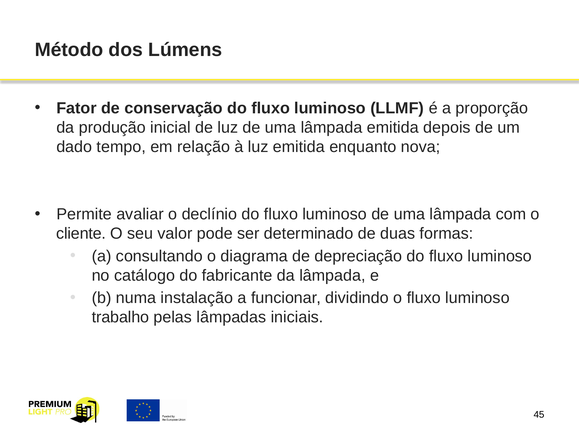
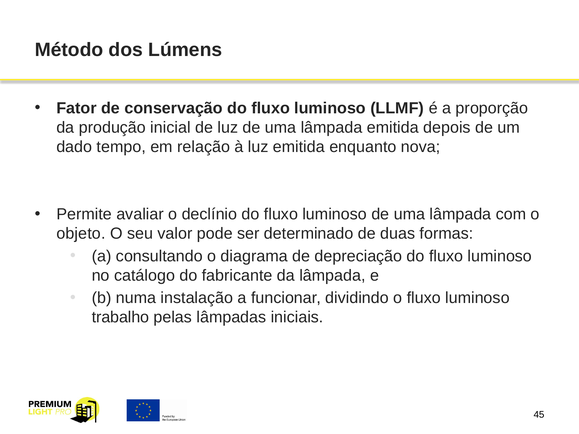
cliente: cliente -> objeto
